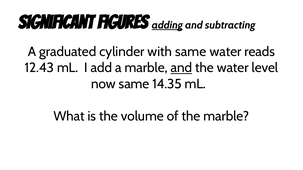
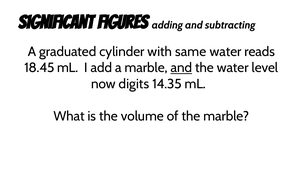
adding underline: present -> none
12.43: 12.43 -> 18.45
now same: same -> digits
